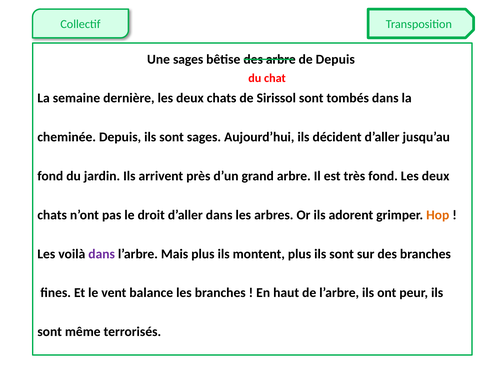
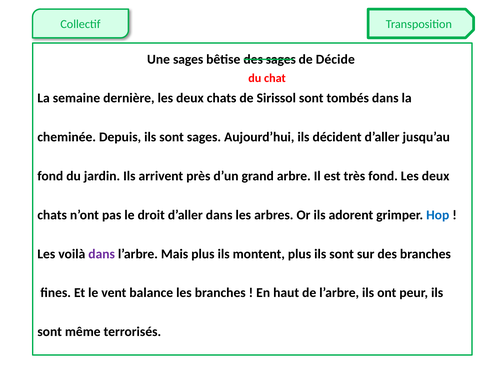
des arbre: arbre -> sages
de Depuis: Depuis -> Décide
Hop colour: orange -> blue
